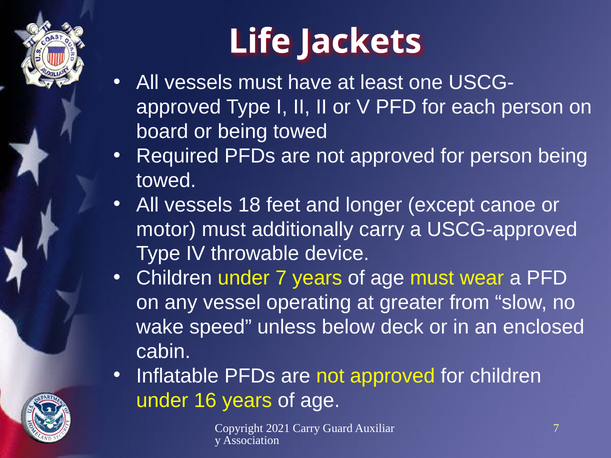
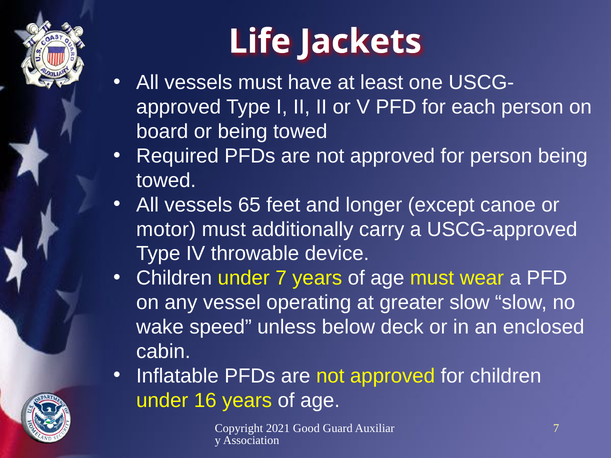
18: 18 -> 65
greater from: from -> slow
2021 Carry: Carry -> Good
